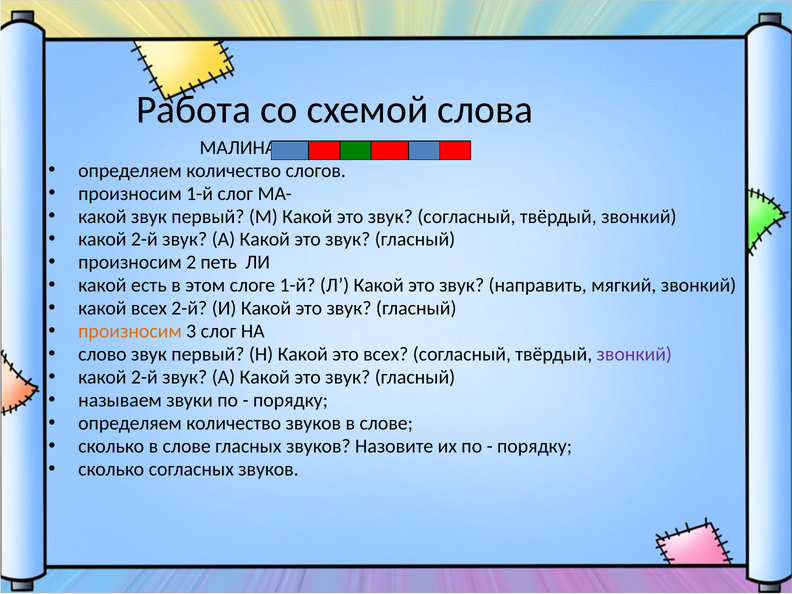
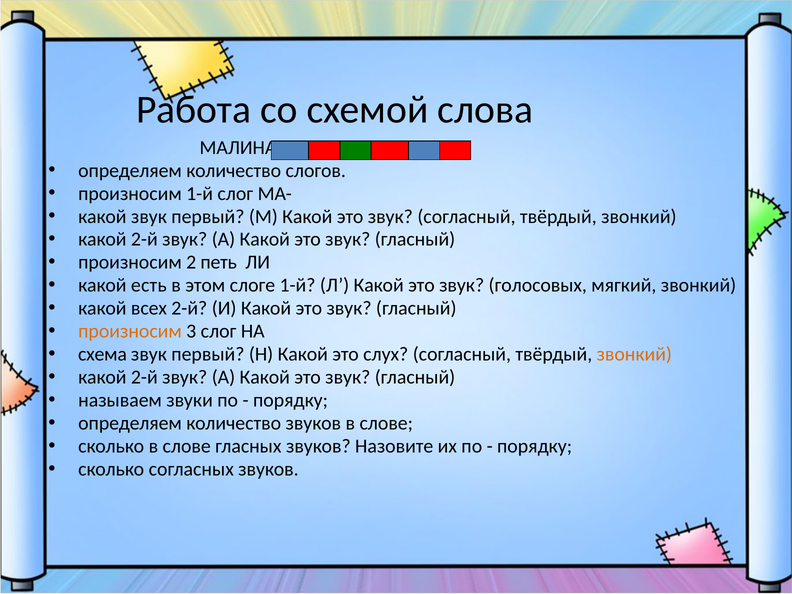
направить: направить -> голосовых
слово: слово -> схема
это всех: всех -> слух
звонкий at (634, 354) colour: purple -> orange
